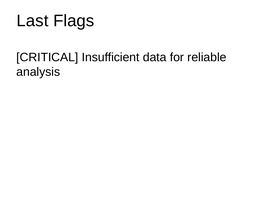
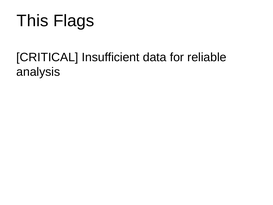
Last: Last -> This
